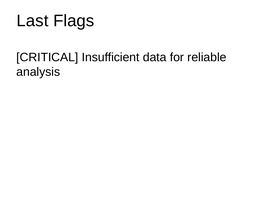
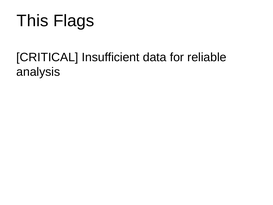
Last: Last -> This
